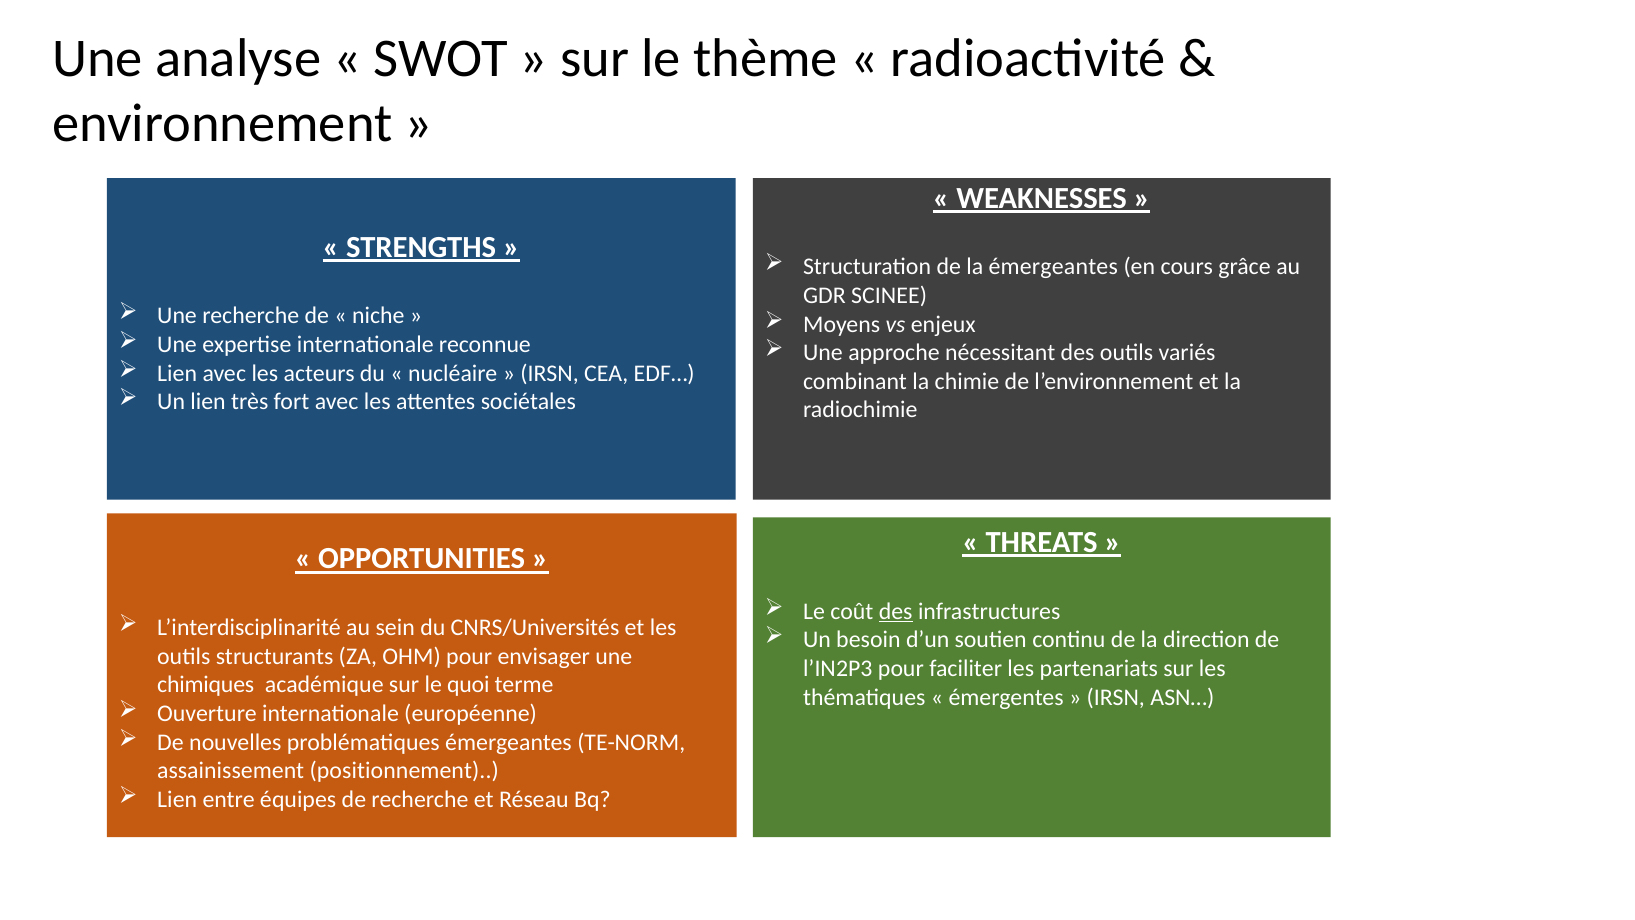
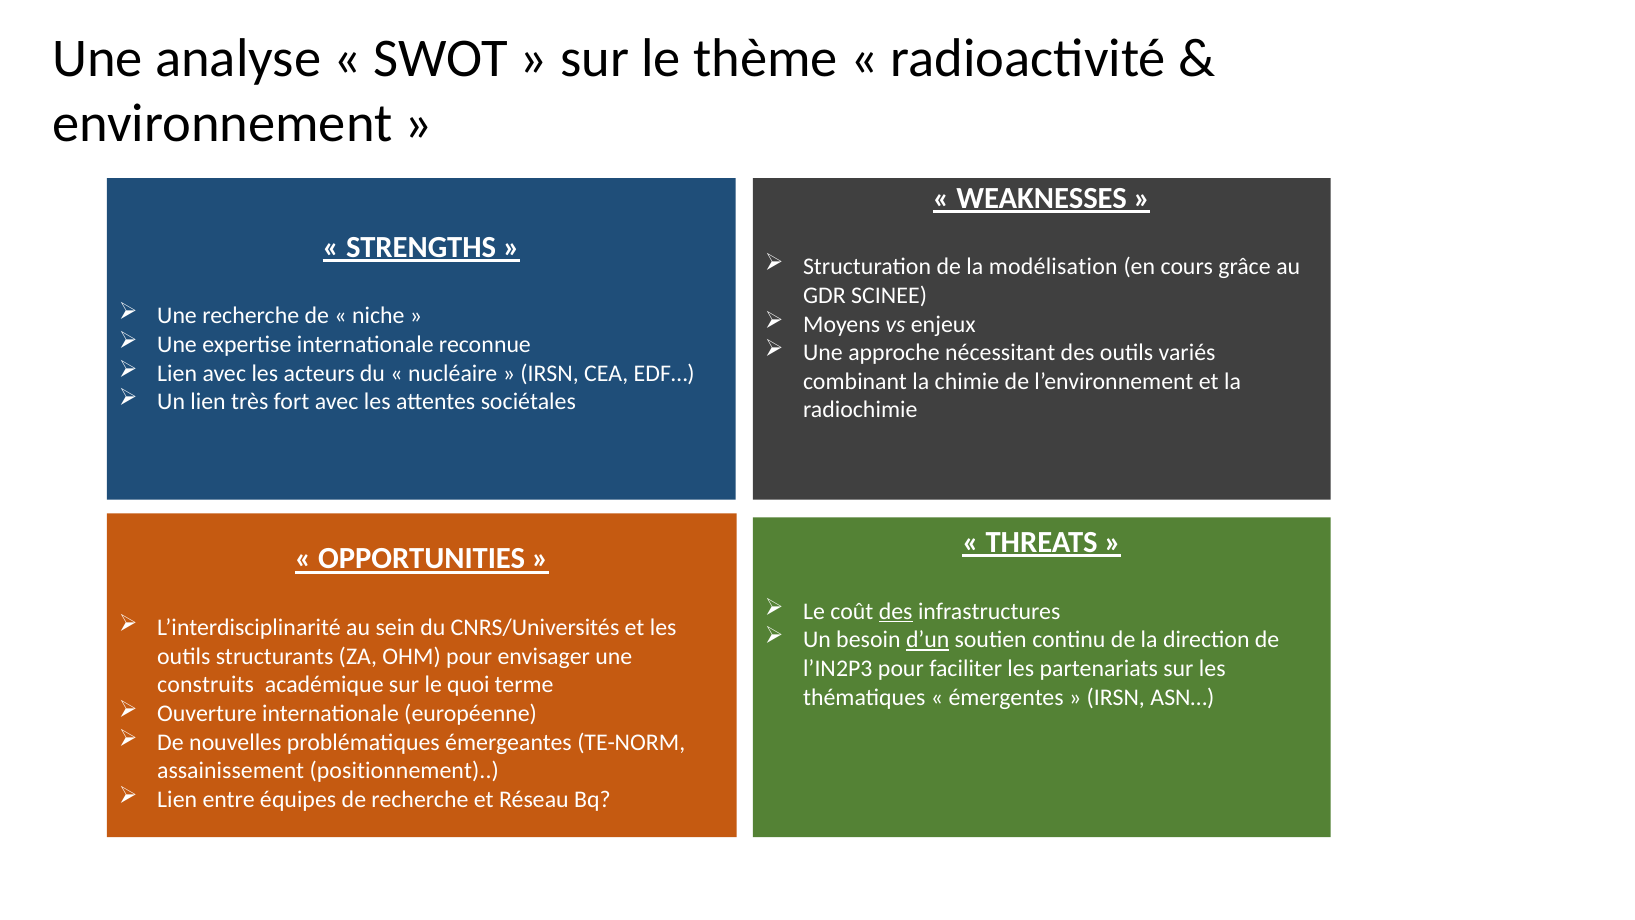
la émergeantes: émergeantes -> modélisation
d’un underline: none -> present
chimiques: chimiques -> construits
